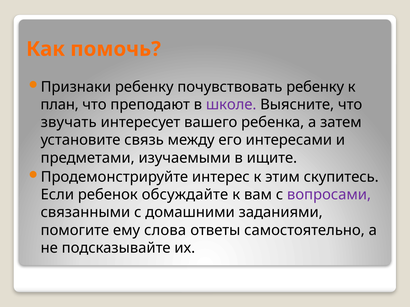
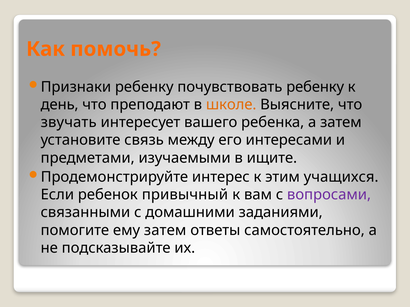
план: план -> день
школе colour: purple -> orange
скупитесь: скупитесь -> учащихся
обсуждайте: обсуждайте -> привычный
ему слова: слова -> затем
